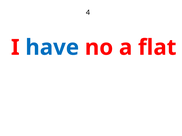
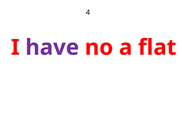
have colour: blue -> purple
